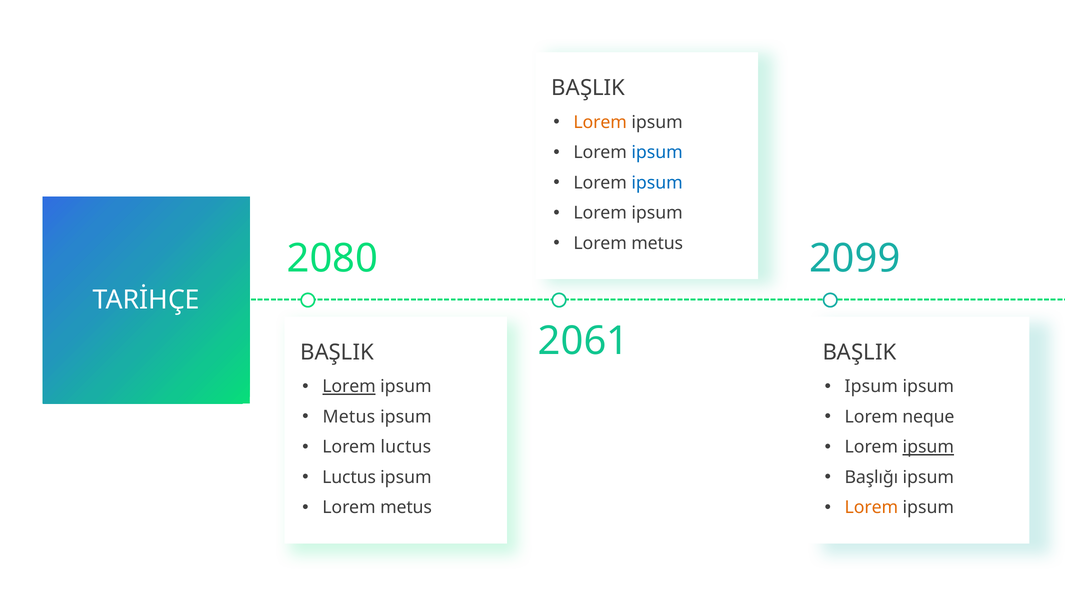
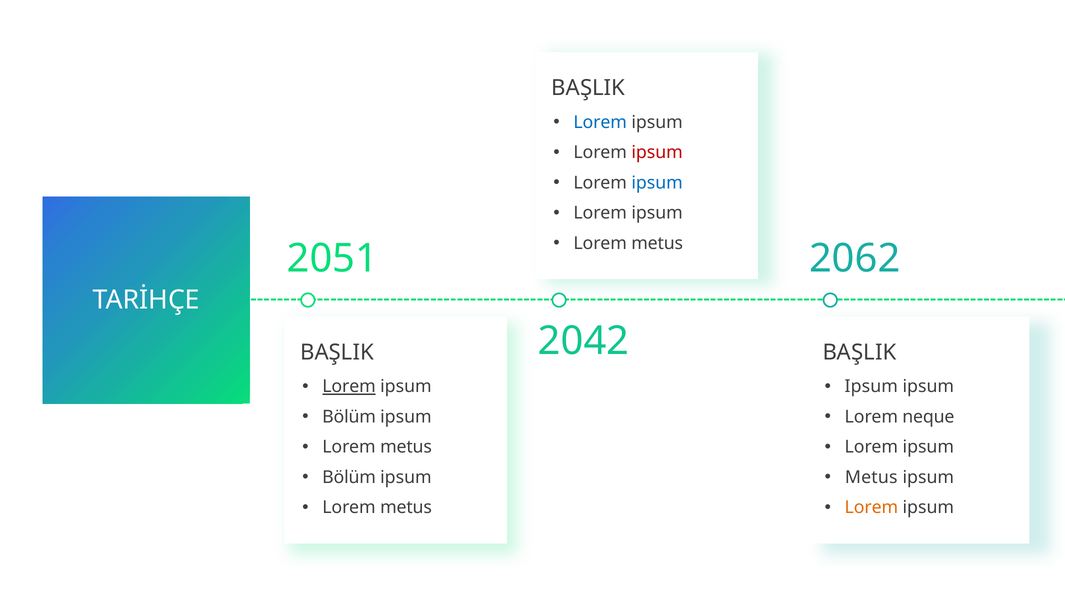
Lorem at (600, 122) colour: orange -> blue
ipsum at (657, 152) colour: blue -> red
2080: 2080 -> 2051
2099: 2099 -> 2062
2061: 2061 -> 2042
Metus at (349, 417): Metus -> Bölüm
luctus at (406, 447): luctus -> metus
ipsum at (928, 447) underline: present -> none
Luctus at (349, 477): Luctus -> Bölüm
Başlığı at (871, 477): Başlığı -> Metus
